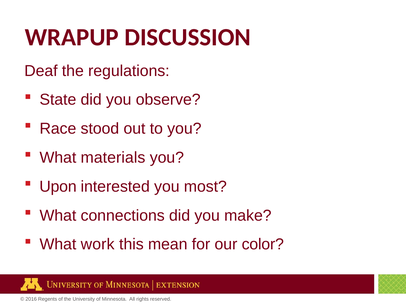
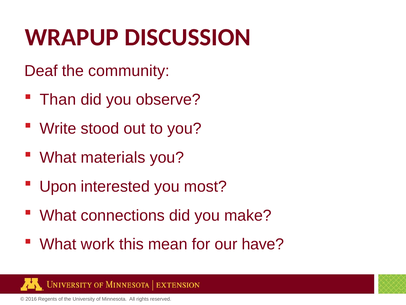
regulations: regulations -> community
State: State -> Than
Race: Race -> Write
color: color -> have
